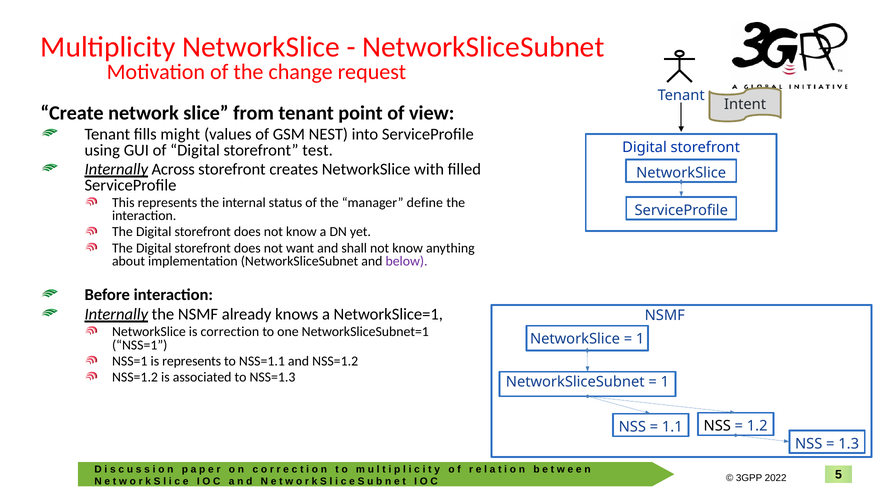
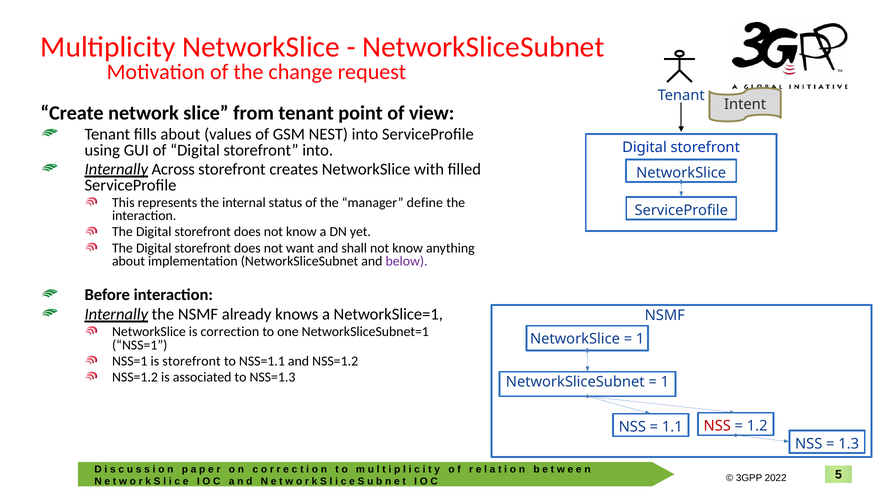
fills might: might -> about
storefront test: test -> into
is represents: represents -> storefront
NSS at (717, 426) colour: black -> red
